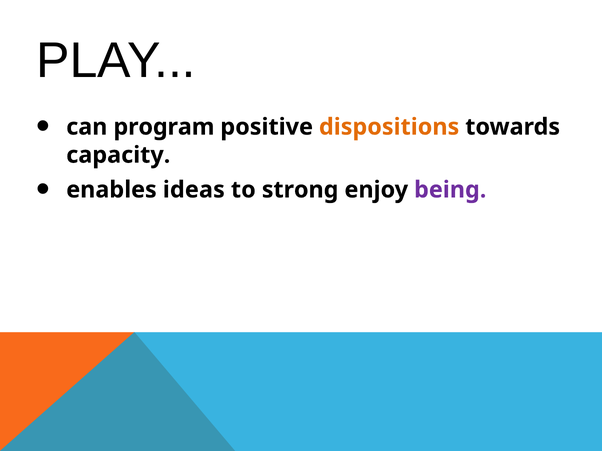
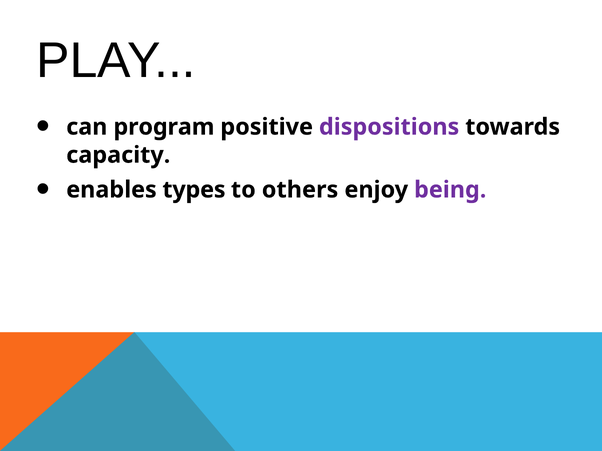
dispositions colour: orange -> purple
ideas: ideas -> types
strong: strong -> others
